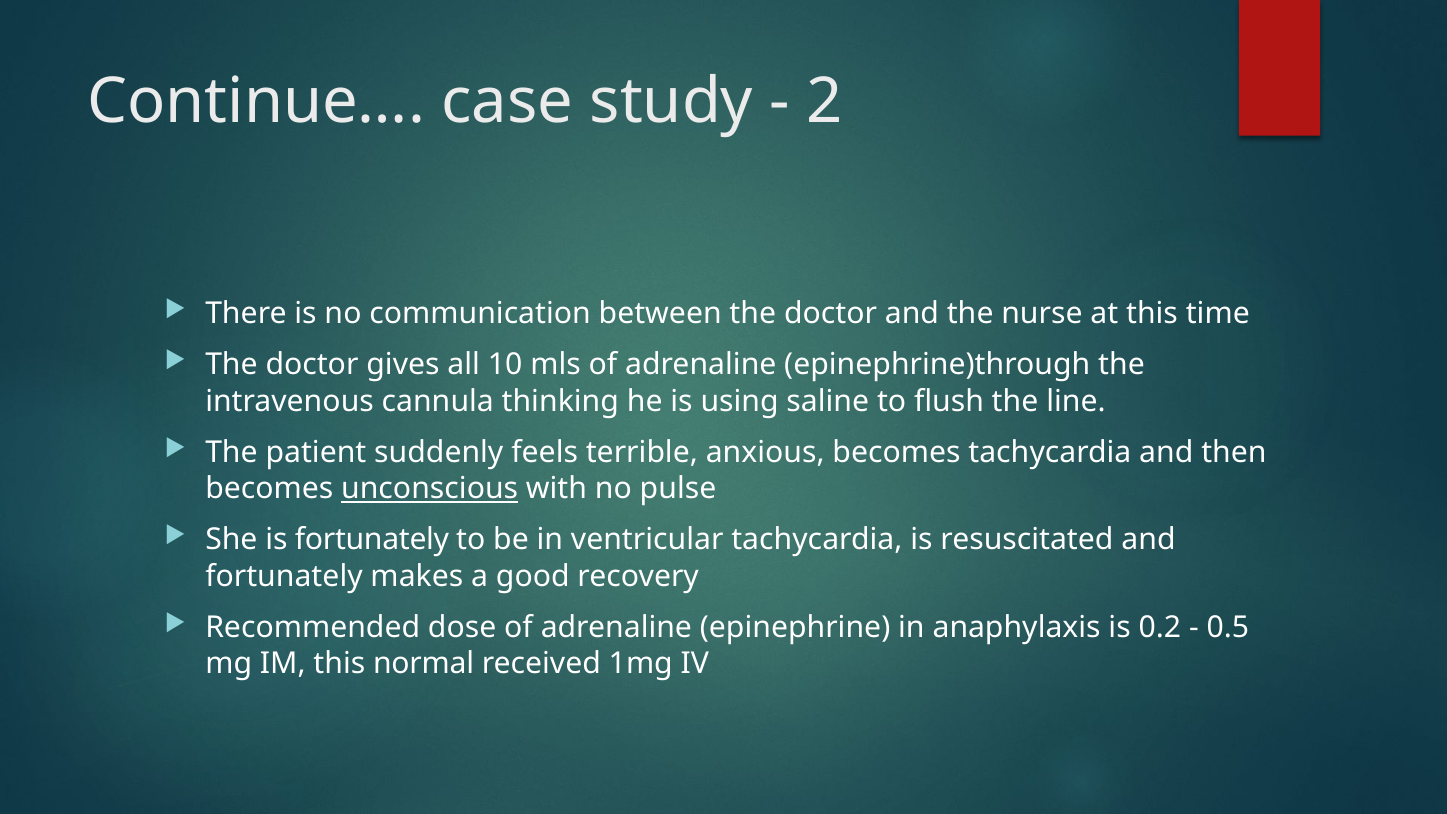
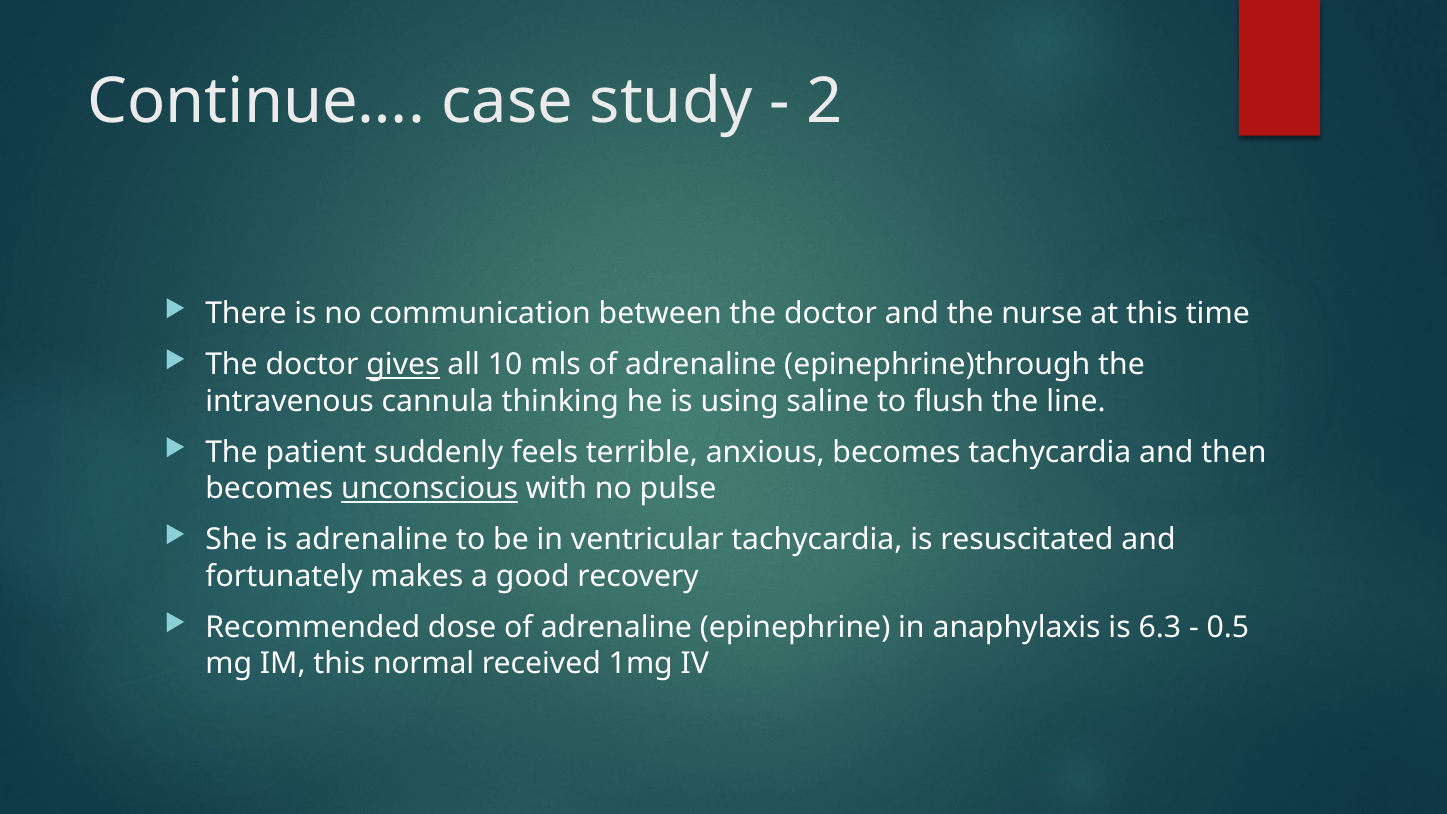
gives underline: none -> present
is fortunately: fortunately -> adrenaline
0.2: 0.2 -> 6.3
